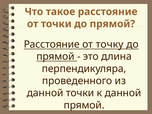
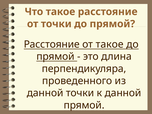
от точку: точку -> такое
